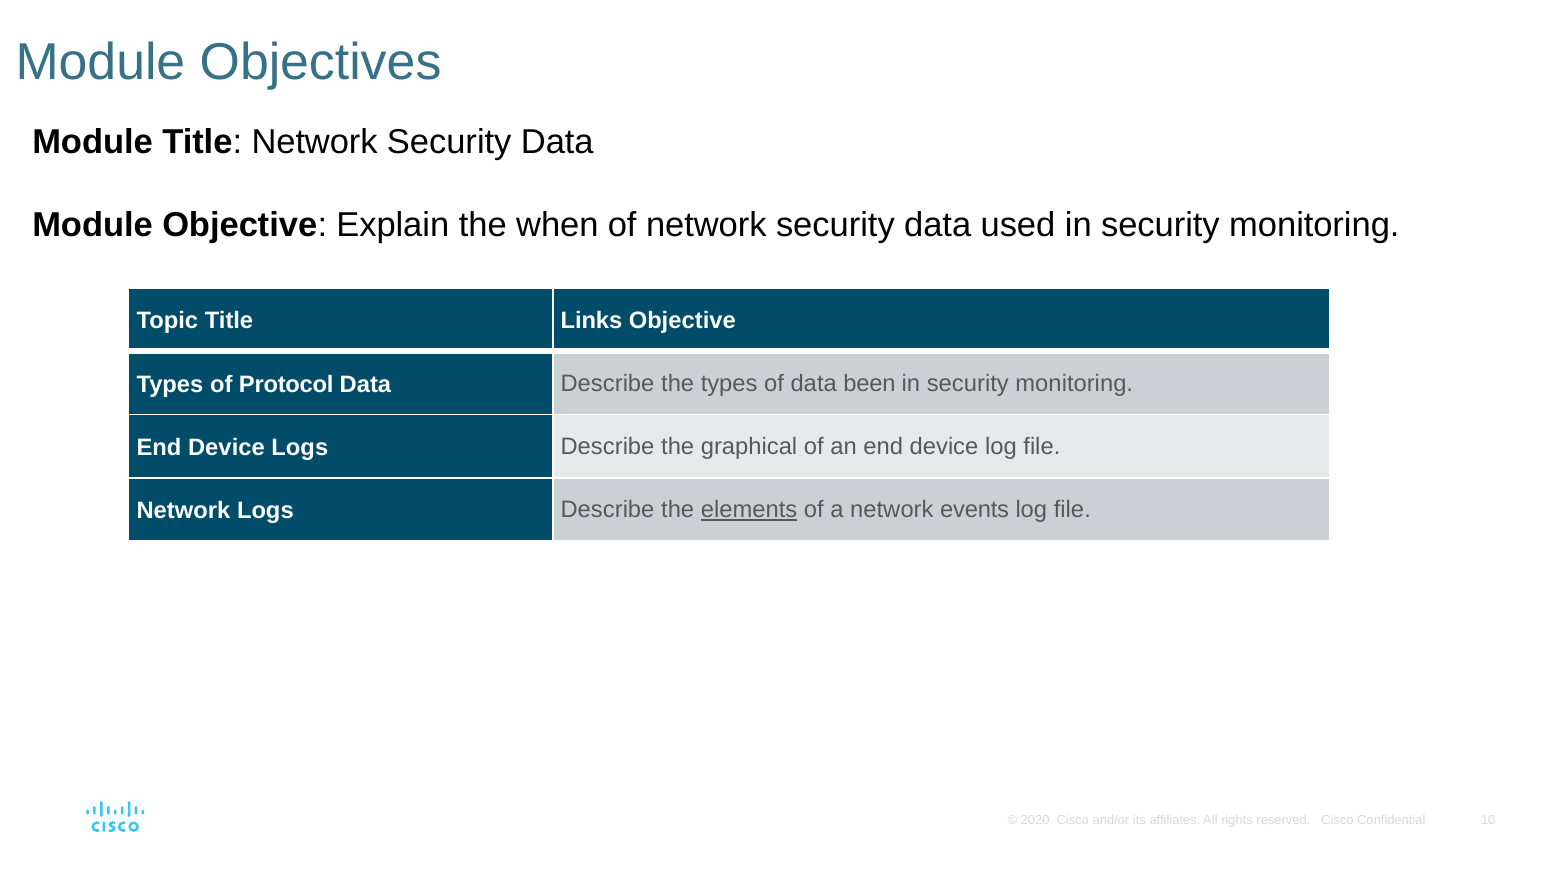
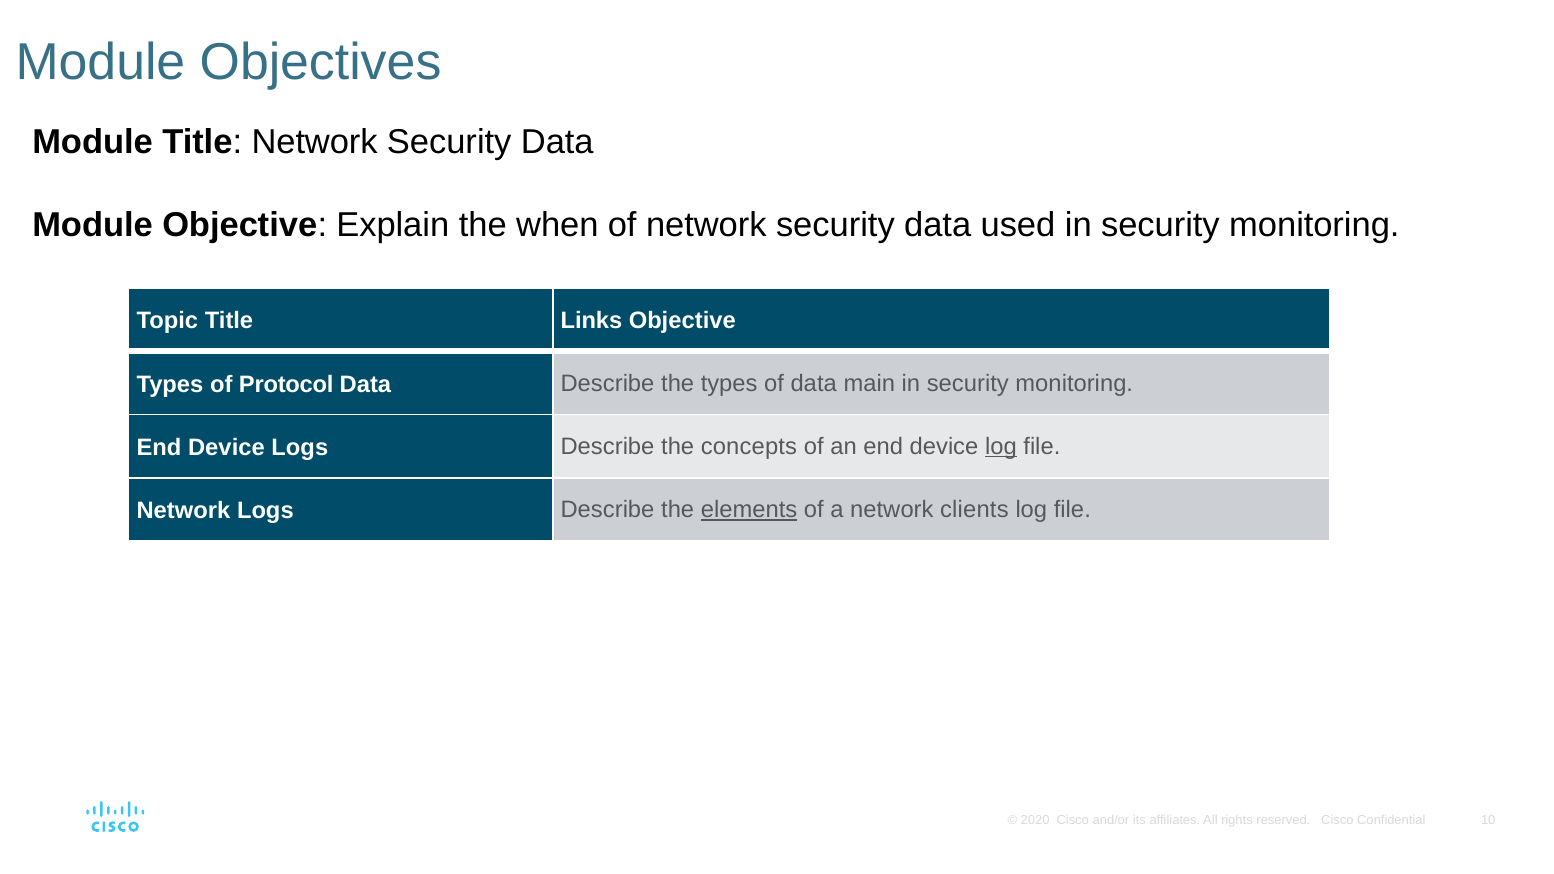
been: been -> main
graphical: graphical -> concepts
log at (1001, 447) underline: none -> present
events: events -> clients
